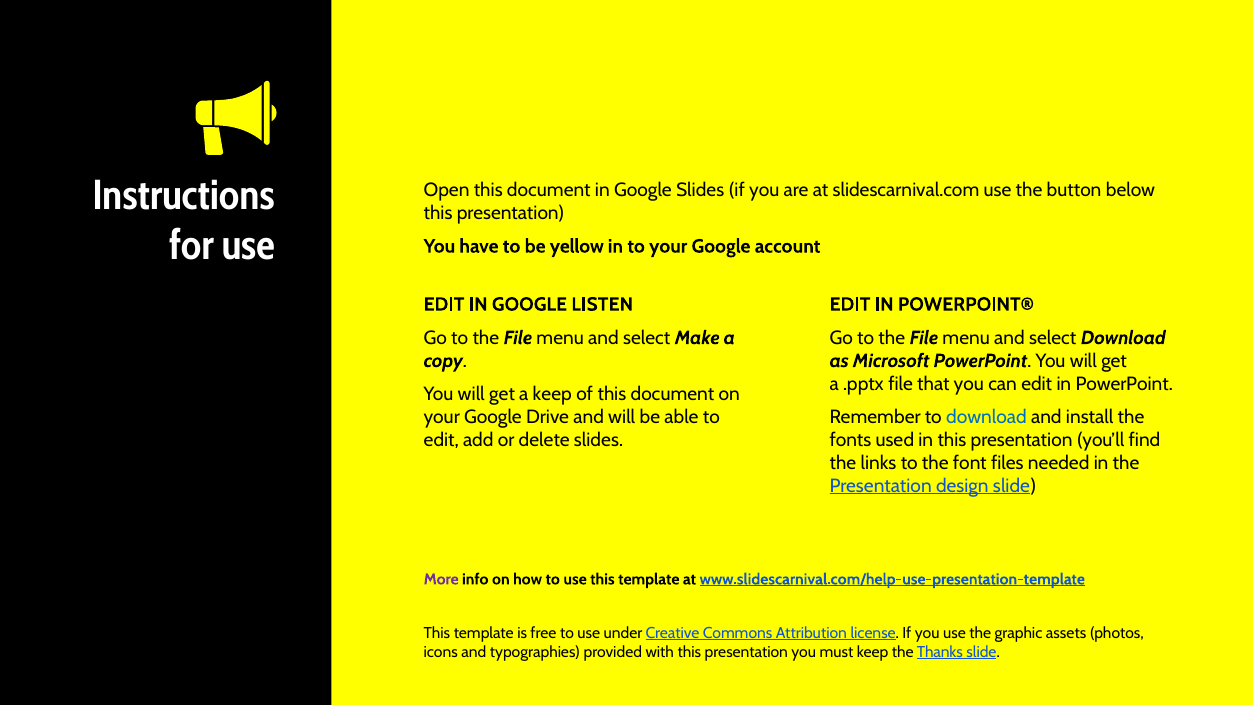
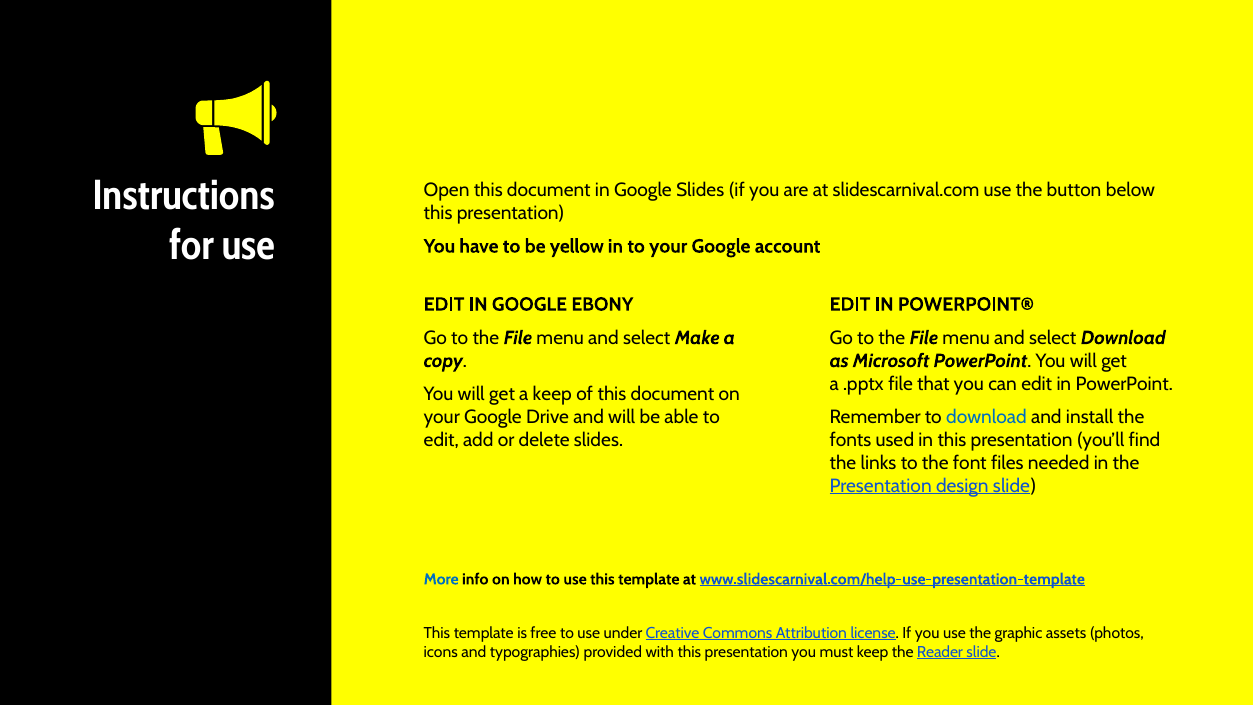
LISTEN: LISTEN -> EBONY
More colour: purple -> blue
Thanks: Thanks -> Reader
